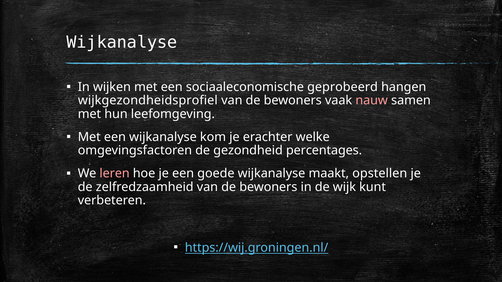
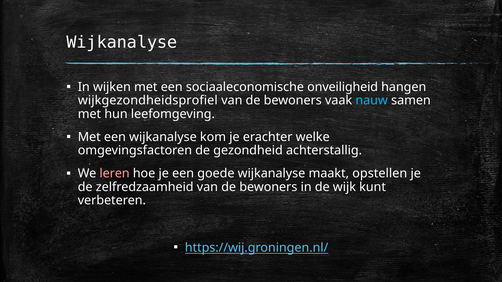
geprobeerd: geprobeerd -> onveiligheid
nauw colour: pink -> light blue
percentages: percentages -> achterstallig
